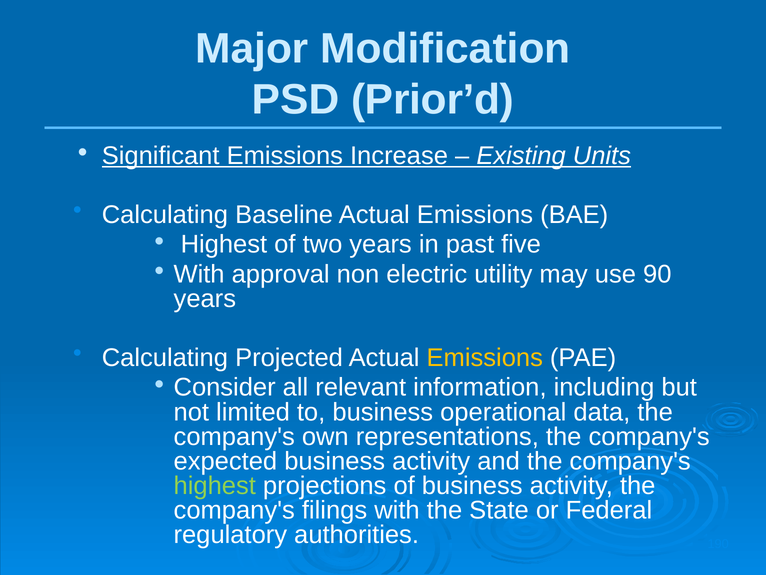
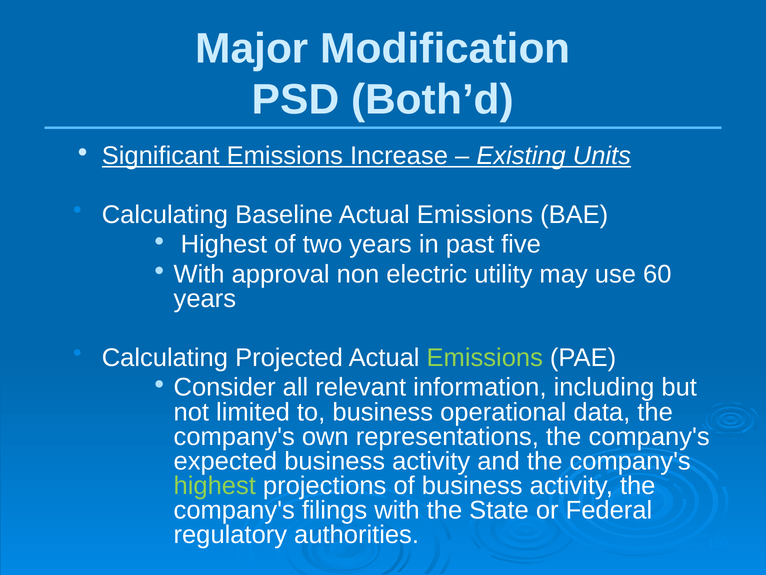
Prior’d: Prior’d -> Both’d
90: 90 -> 60
Emissions at (485, 358) colour: yellow -> light green
